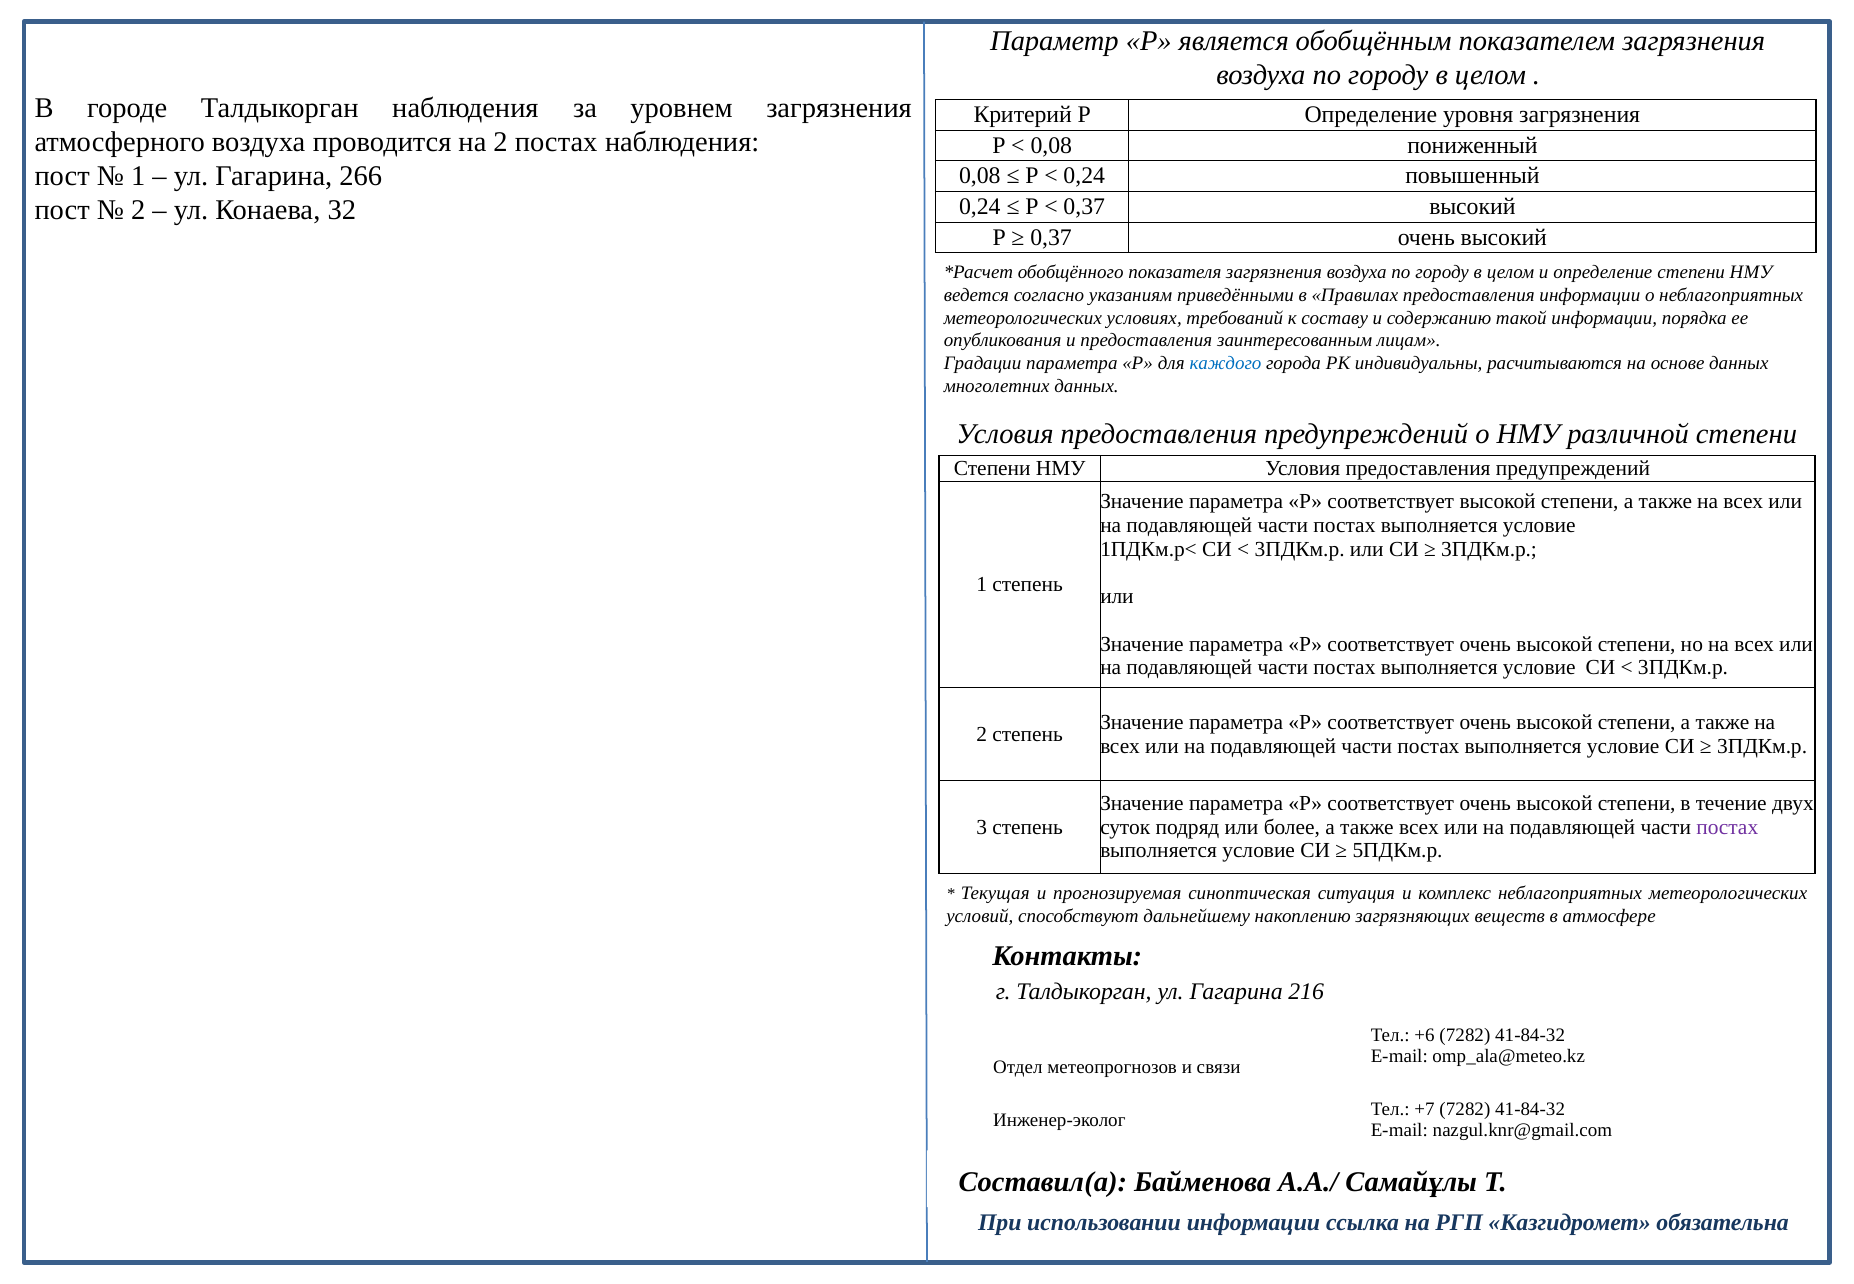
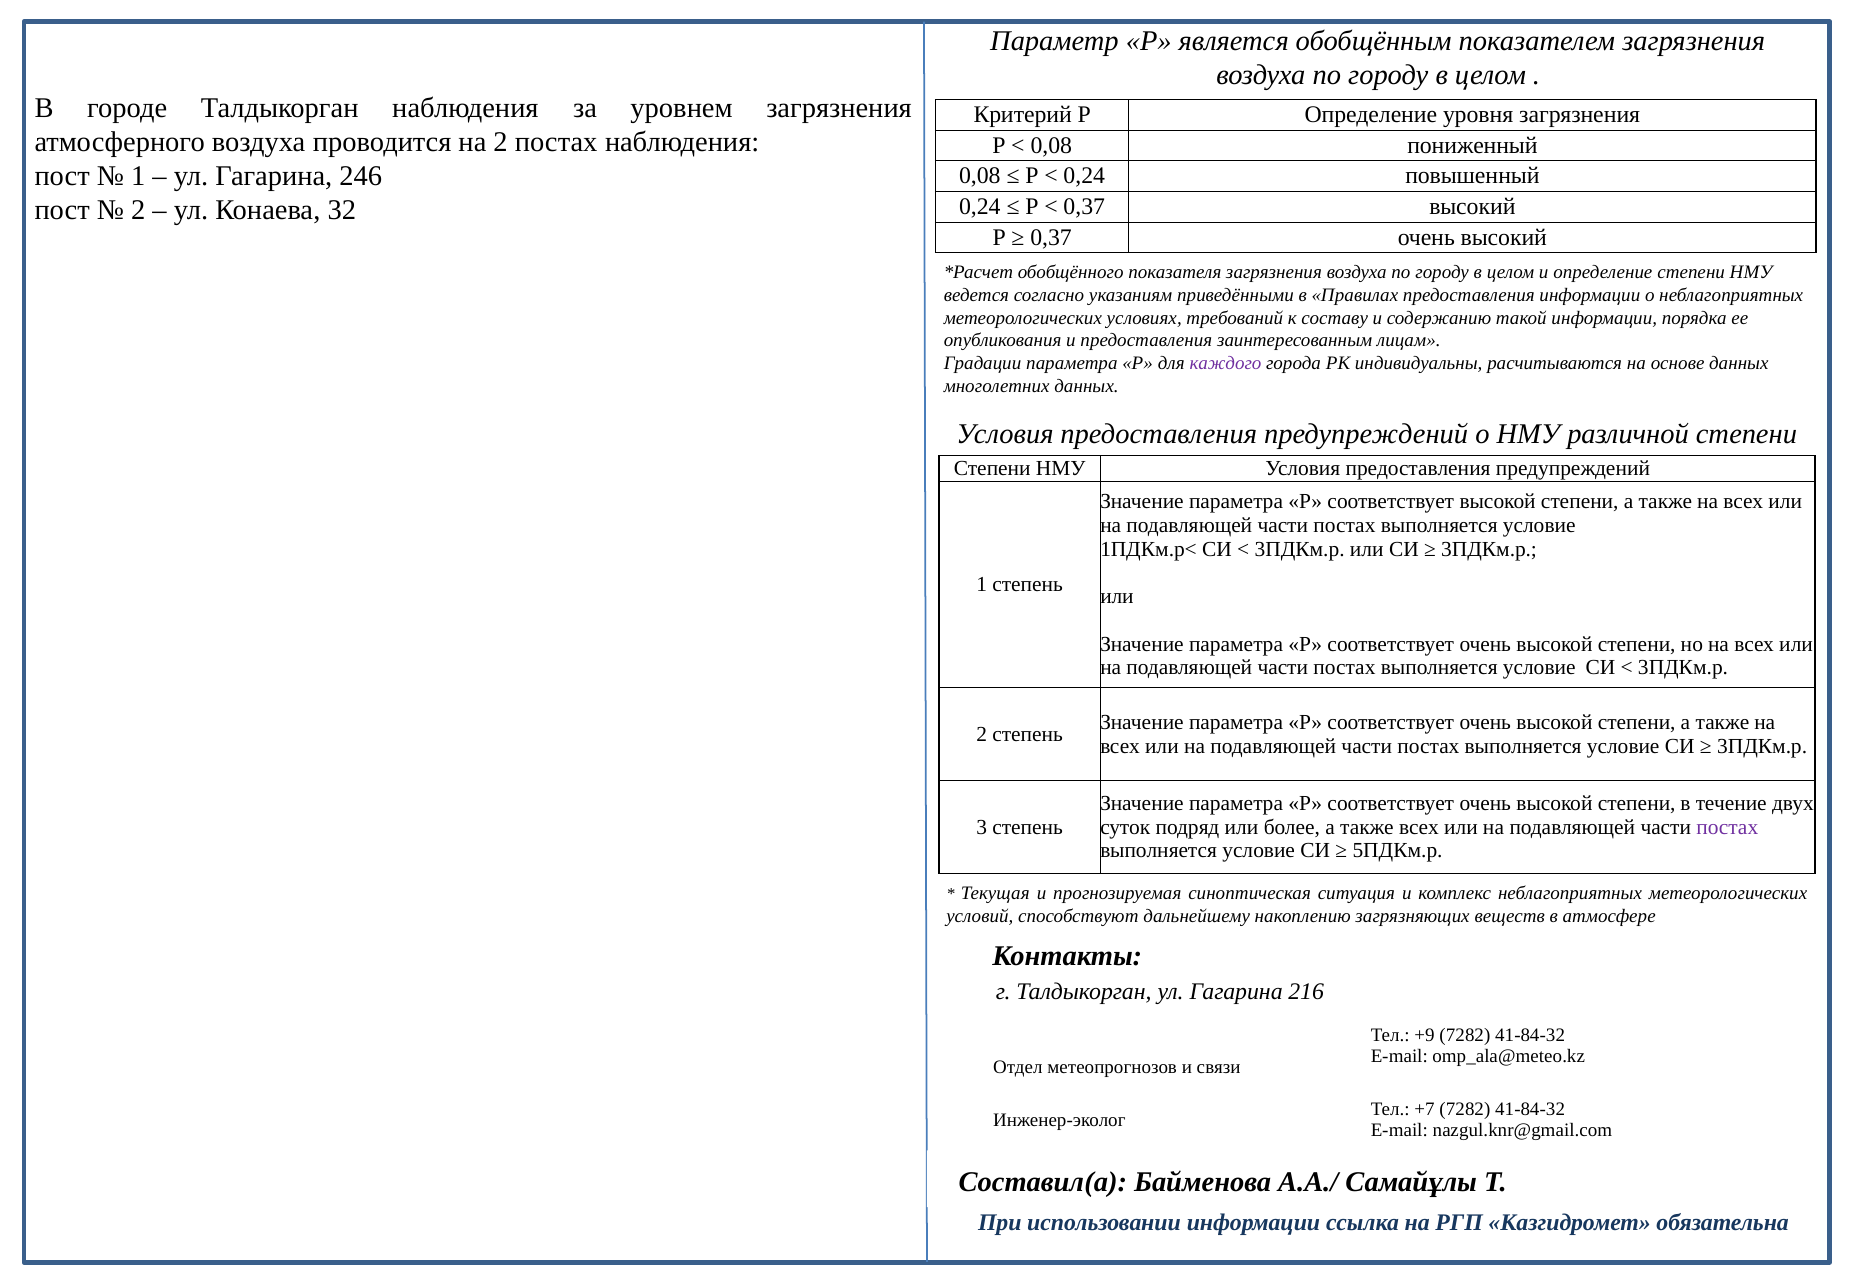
266: 266 -> 246
каждого colour: blue -> purple
+6: +6 -> +9
